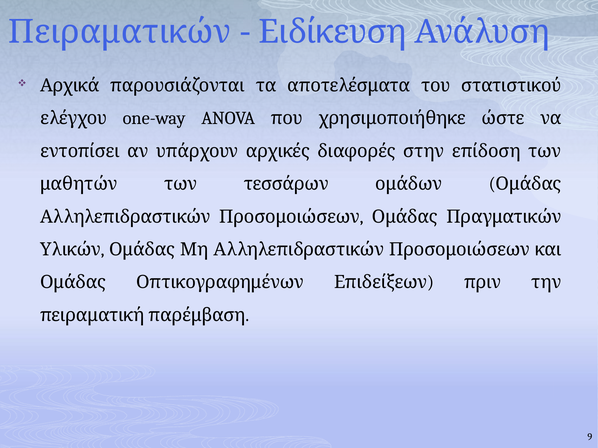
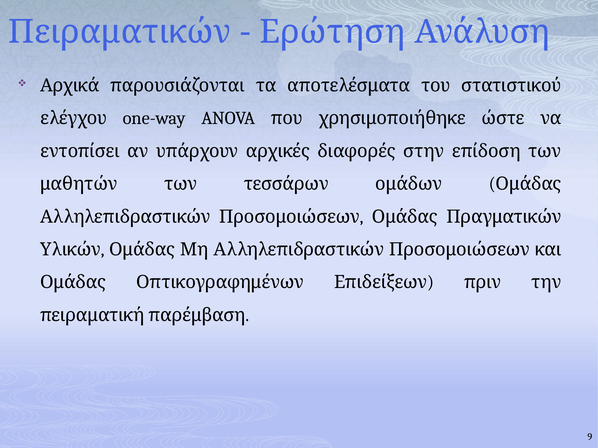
Ειδίκευση: Ειδίκευση -> Ερώτηση
